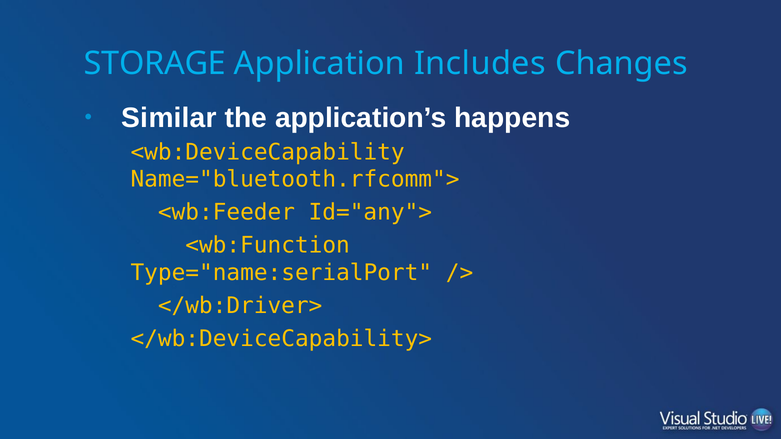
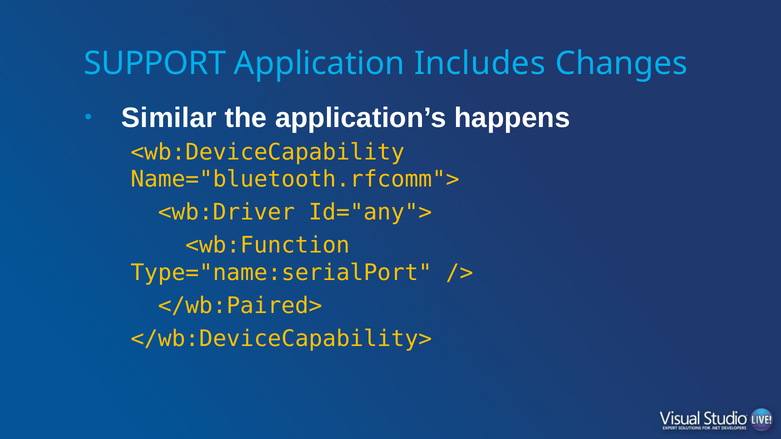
STORAGE: STORAGE -> SUPPORT
<wb:Feeder: <wb:Feeder -> <wb:Driver
</wb:Driver>: </wb:Driver> -> </wb:Paired>
